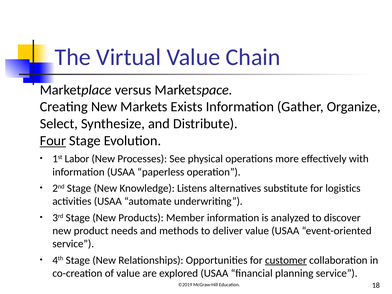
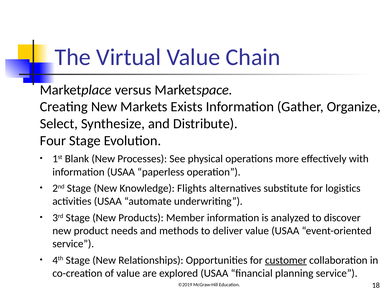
Four underline: present -> none
Labor: Labor -> Blank
Listens: Listens -> Flights
